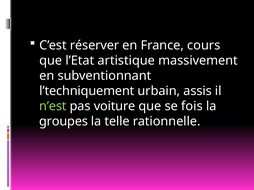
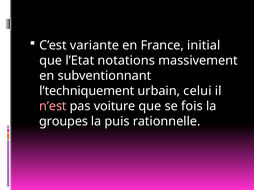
réserver: réserver -> variante
cours: cours -> initial
artistique: artistique -> notations
assis: assis -> celui
n’est colour: light green -> pink
telle: telle -> puis
